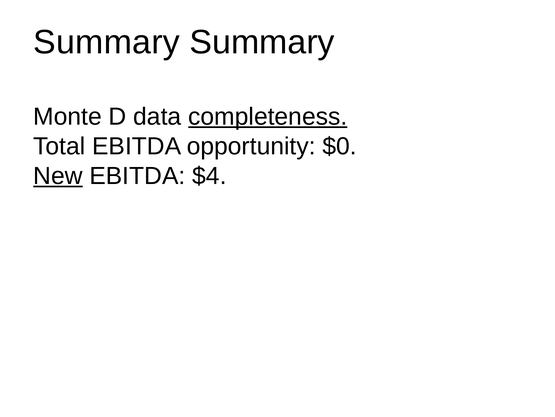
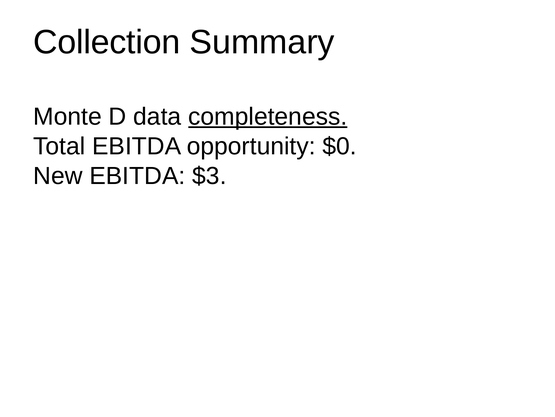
Summary at (107, 42): Summary -> Collection
New underline: present -> none
$4: $4 -> $3
